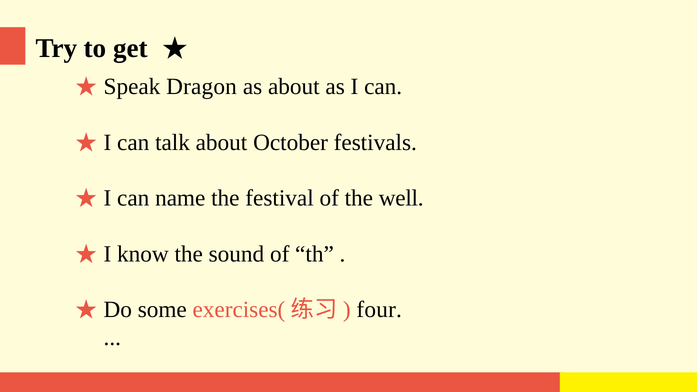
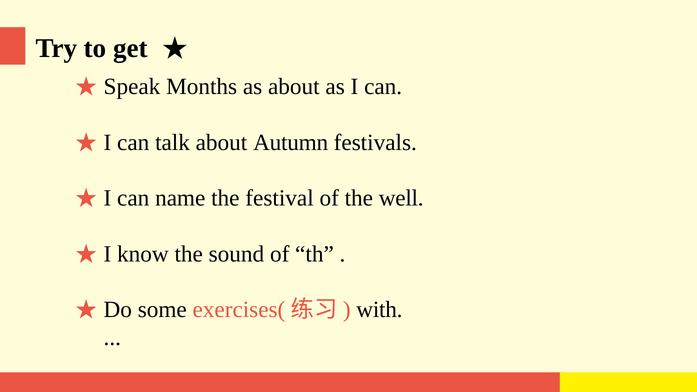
Dragon: Dragon -> Months
October: October -> Autumn
four: four -> with
